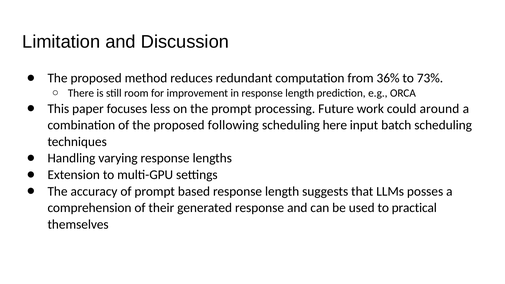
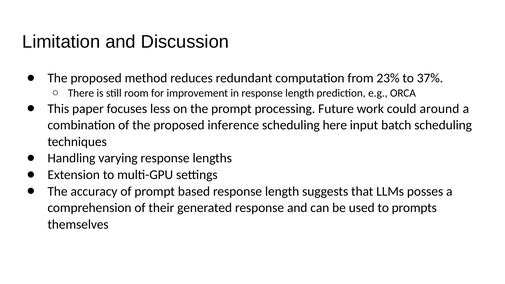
36%: 36% -> 23%
73%: 73% -> 37%
following: following -> inference
practical: practical -> prompts
